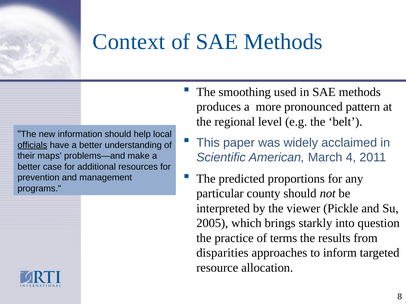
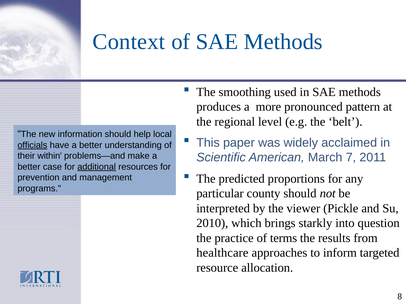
maps: maps -> within
4: 4 -> 7
additional underline: none -> present
2005: 2005 -> 2010
disparities: disparities -> healthcare
